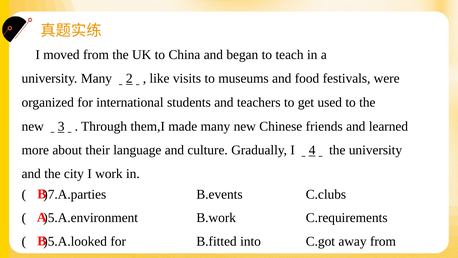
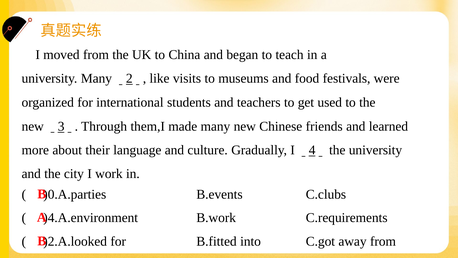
)7.A.parties: )7.A.parties -> )0.A.parties
)5.A.environment: )5.A.environment -> )4.A.environment
)5.A.looked: )5.A.looked -> )2.A.looked
